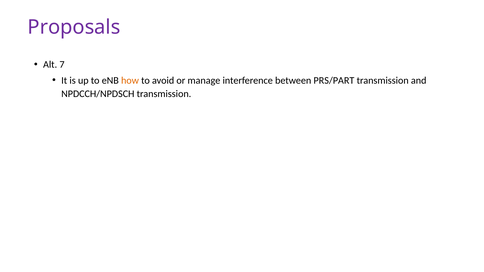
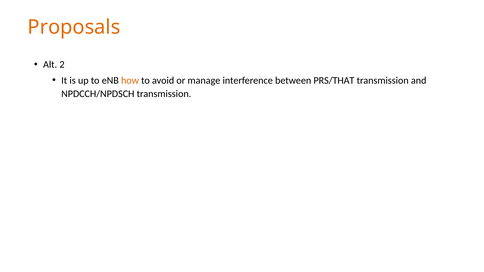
Proposals colour: purple -> orange
7: 7 -> 2
PRS/PART: PRS/PART -> PRS/THAT
